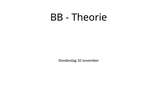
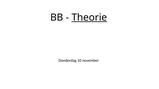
Theorie underline: none -> present
